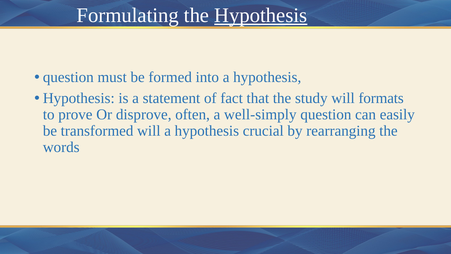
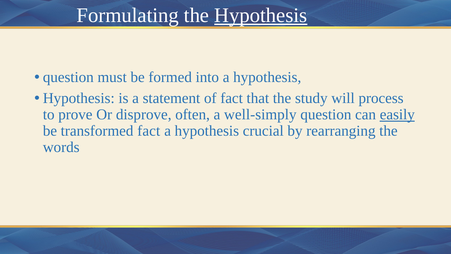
formats: formats -> process
easily underline: none -> present
transformed will: will -> fact
